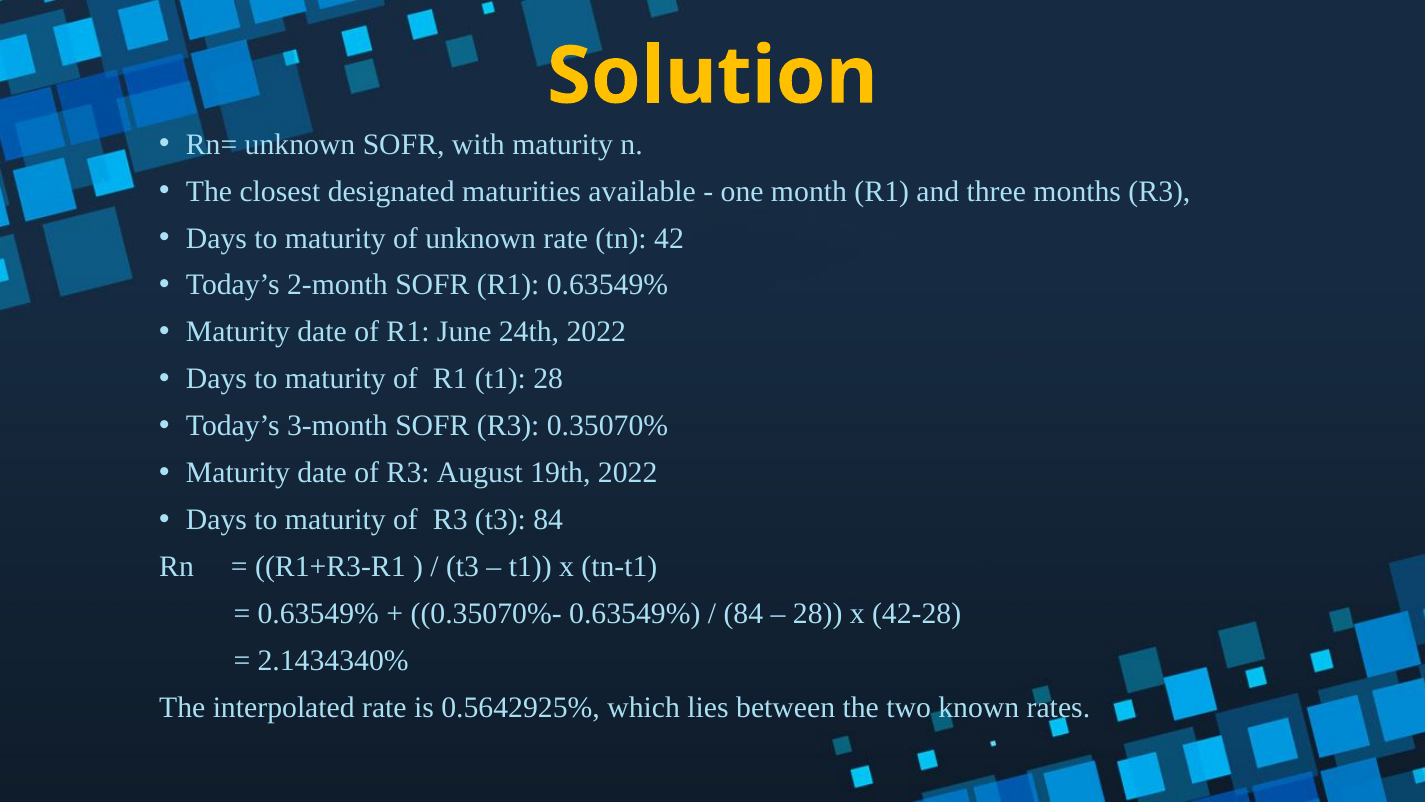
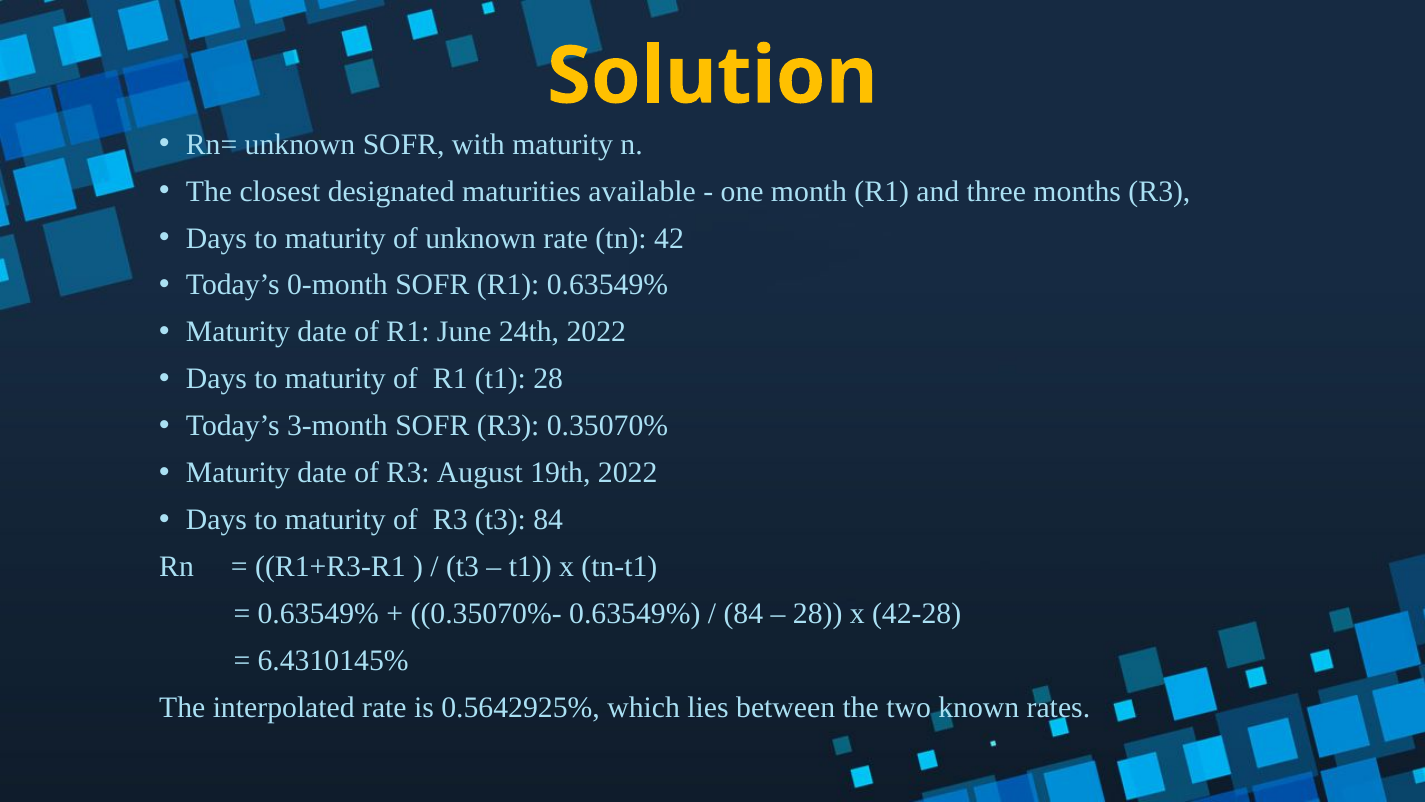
2-month: 2-month -> 0-month
2.1434340%: 2.1434340% -> 6.4310145%
